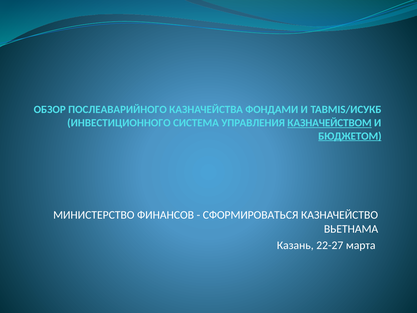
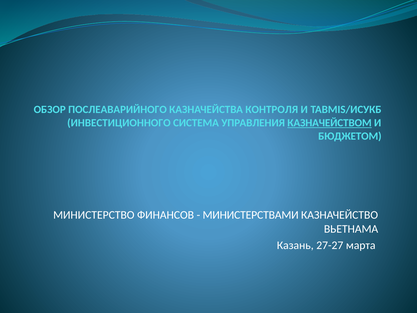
ФОНДАМИ: ФОНДАМИ -> КОНТРОЛЯ
БЮДЖЕТОМ underline: present -> none
СФОРМИРОВАТЬСЯ: СФОРМИРОВАТЬСЯ -> МИНИСТЕРСТВАМИ
22-27: 22-27 -> 27-27
